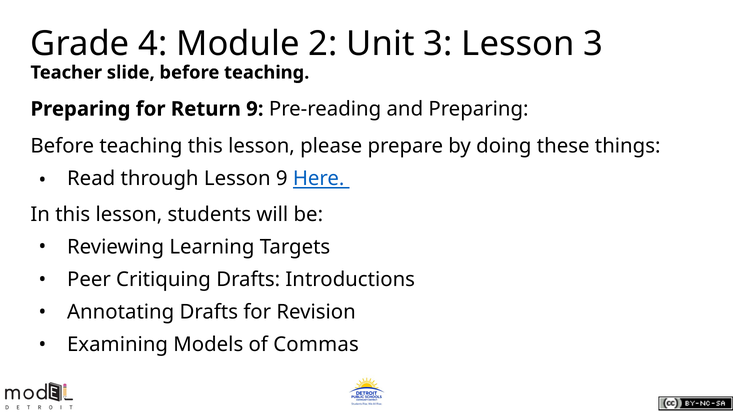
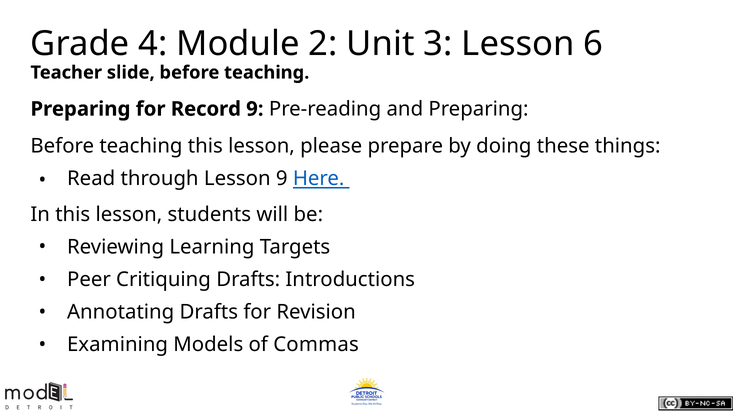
Lesson 3: 3 -> 6
Return: Return -> Record
